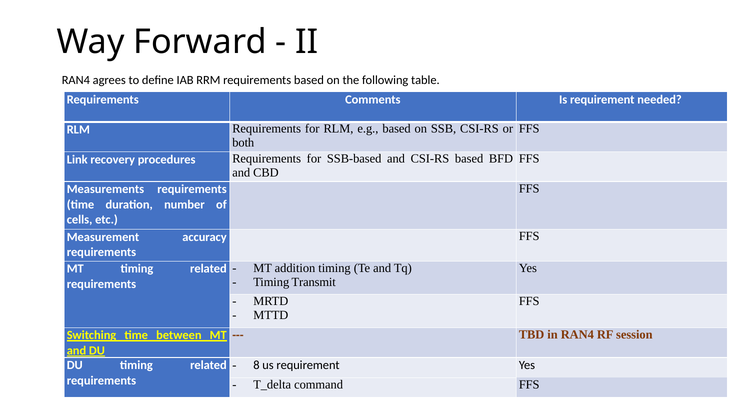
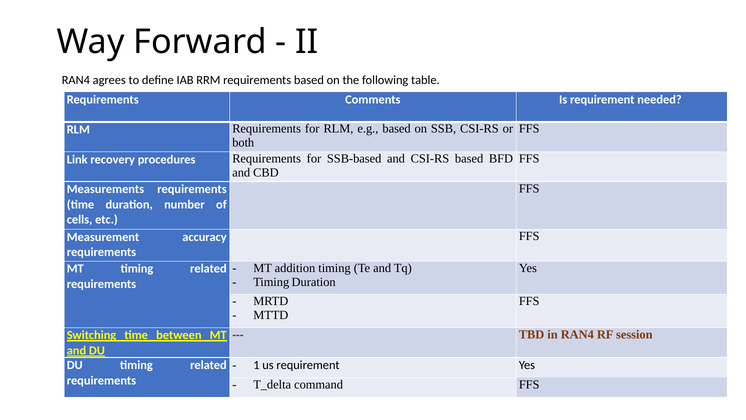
Timing Transmit: Transmit -> Duration
8: 8 -> 1
